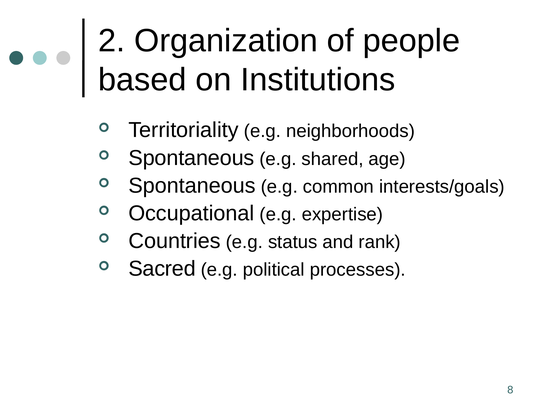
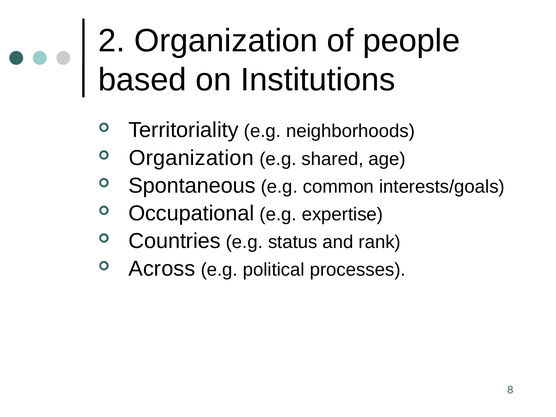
Spontaneous at (191, 158): Spontaneous -> Organization
Sacred: Sacred -> Across
